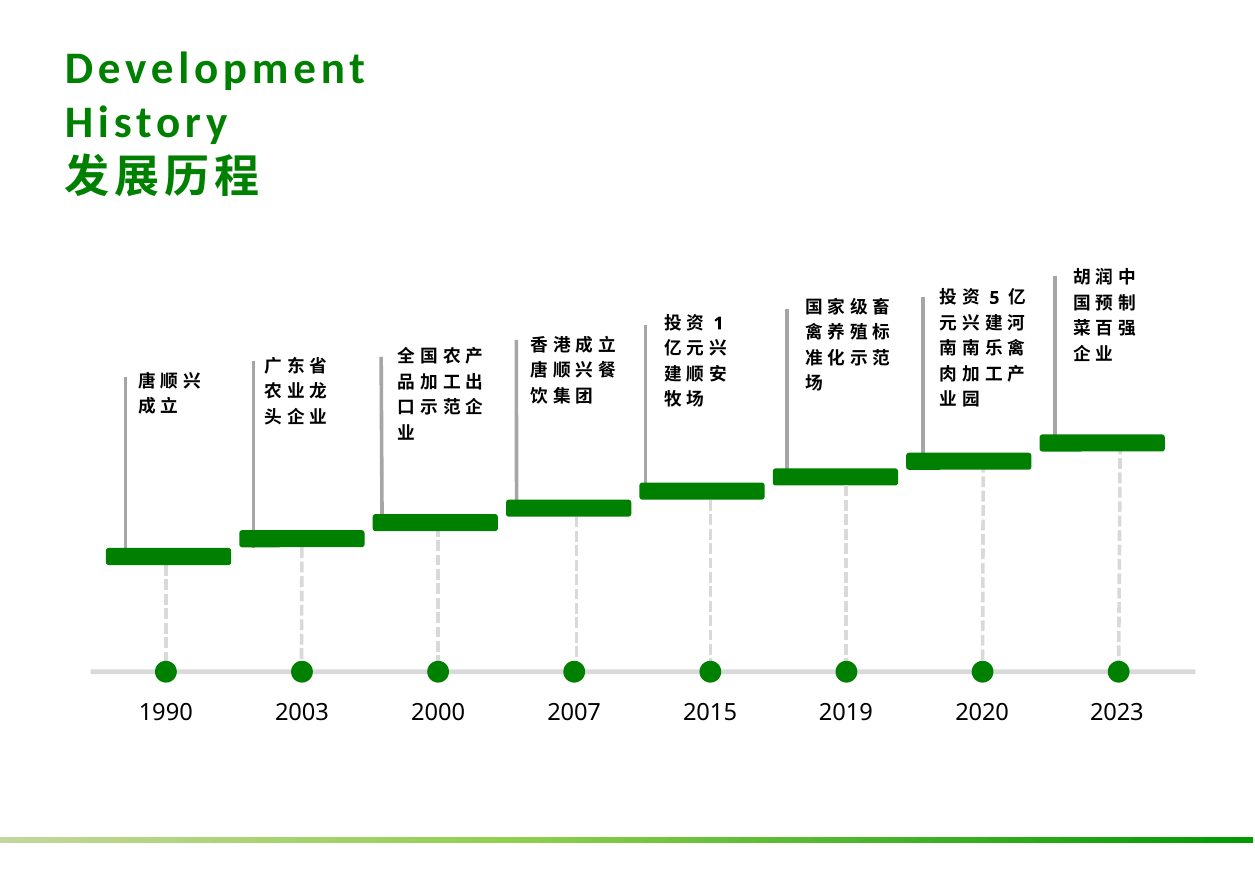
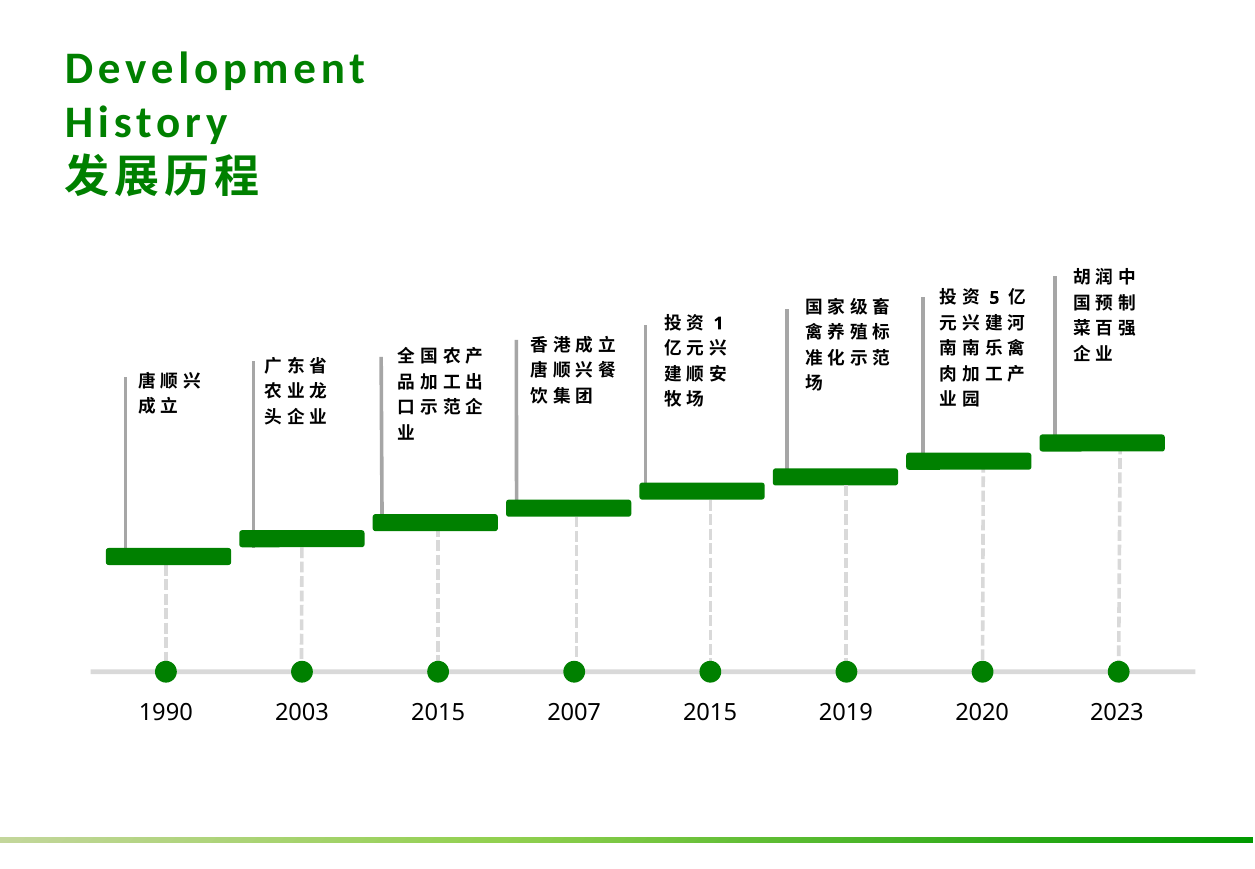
2003 2000: 2000 -> 2015
